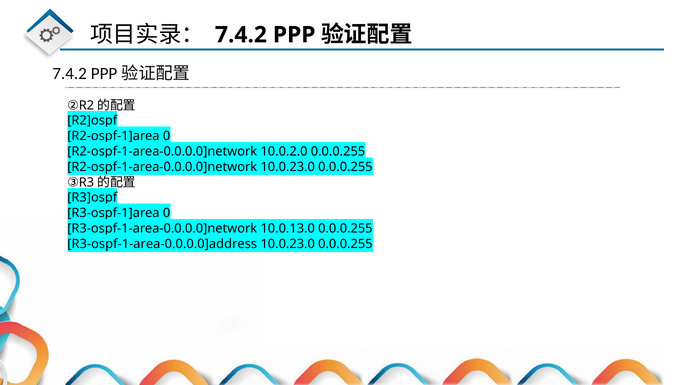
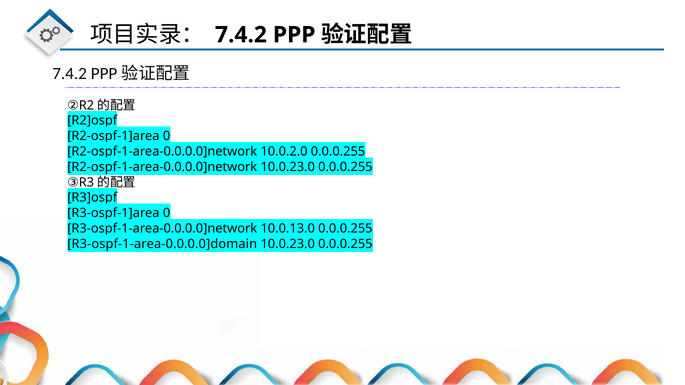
R3-ospf-1-area-0.0.0.0]address: R3-ospf-1-area-0.0.0.0]address -> R3-ospf-1-area-0.0.0.0]domain
